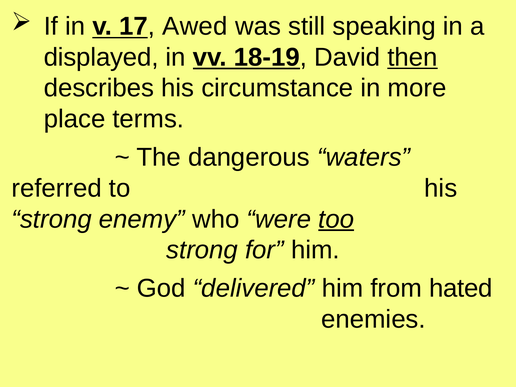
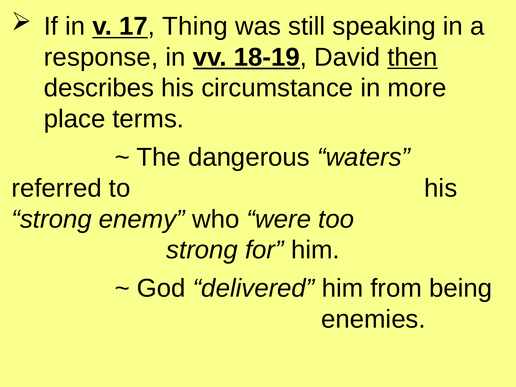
Awed: Awed -> Thing
displayed: displayed -> response
too underline: present -> none
hated: hated -> being
